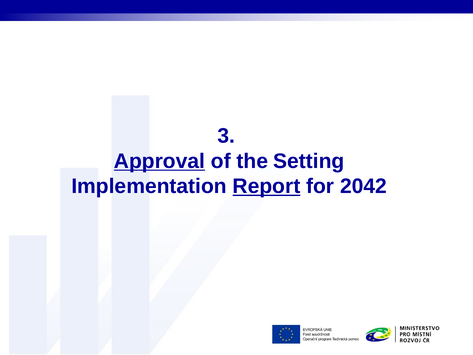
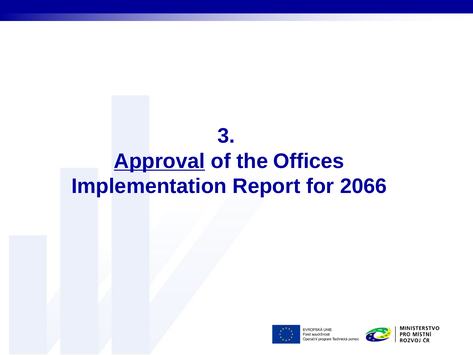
Setting: Setting -> Offices
Report underline: present -> none
2042: 2042 -> 2066
